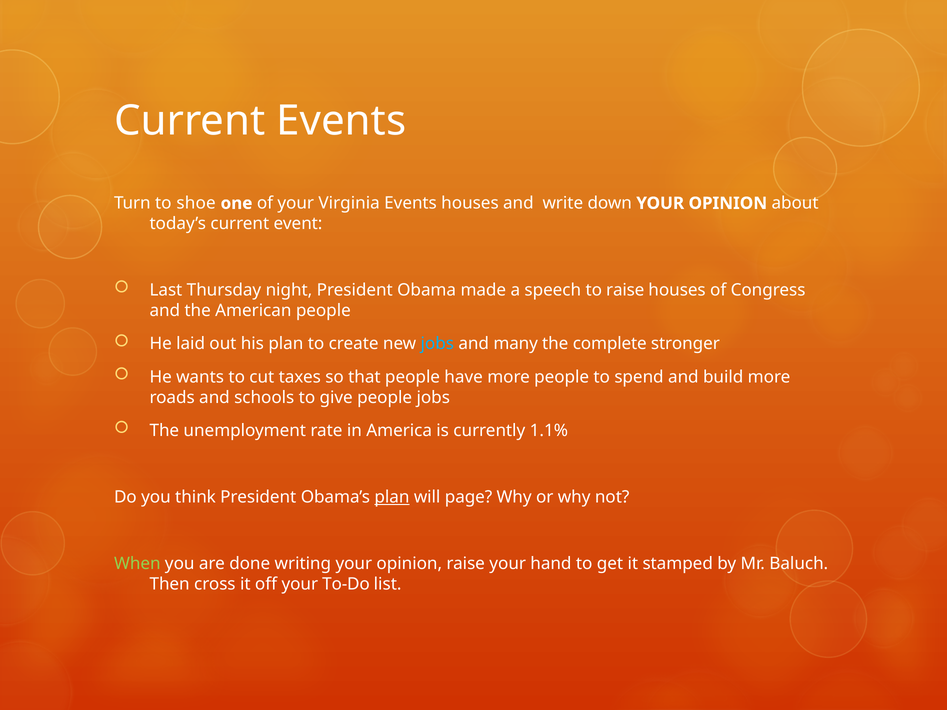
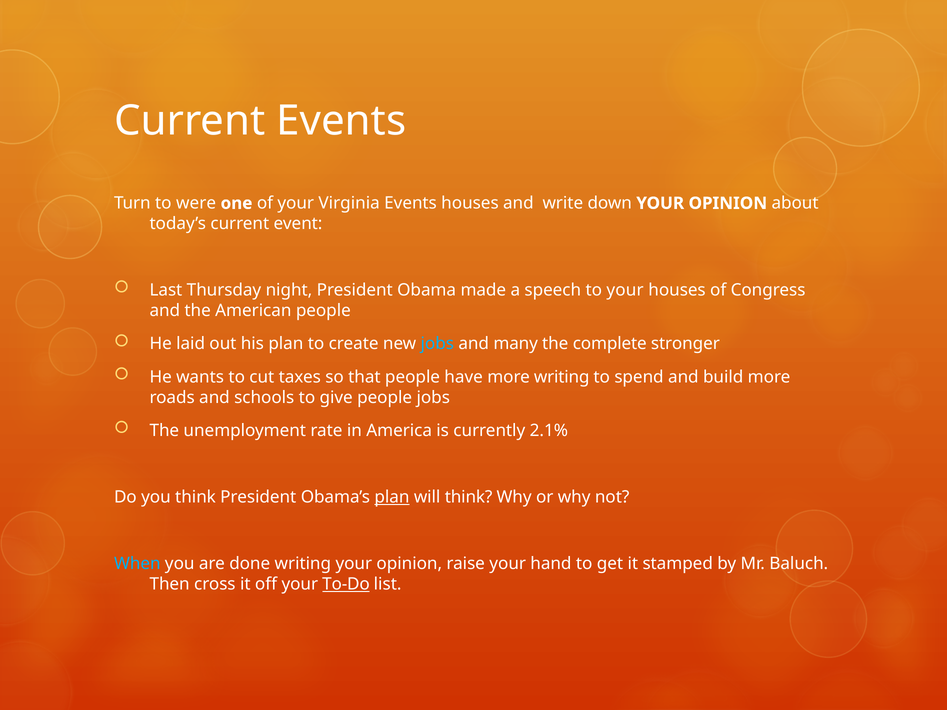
shoe: shoe -> were
to raise: raise -> your
more people: people -> writing
1.1%: 1.1% -> 2.1%
will page: page -> think
When colour: light green -> light blue
To-Do underline: none -> present
